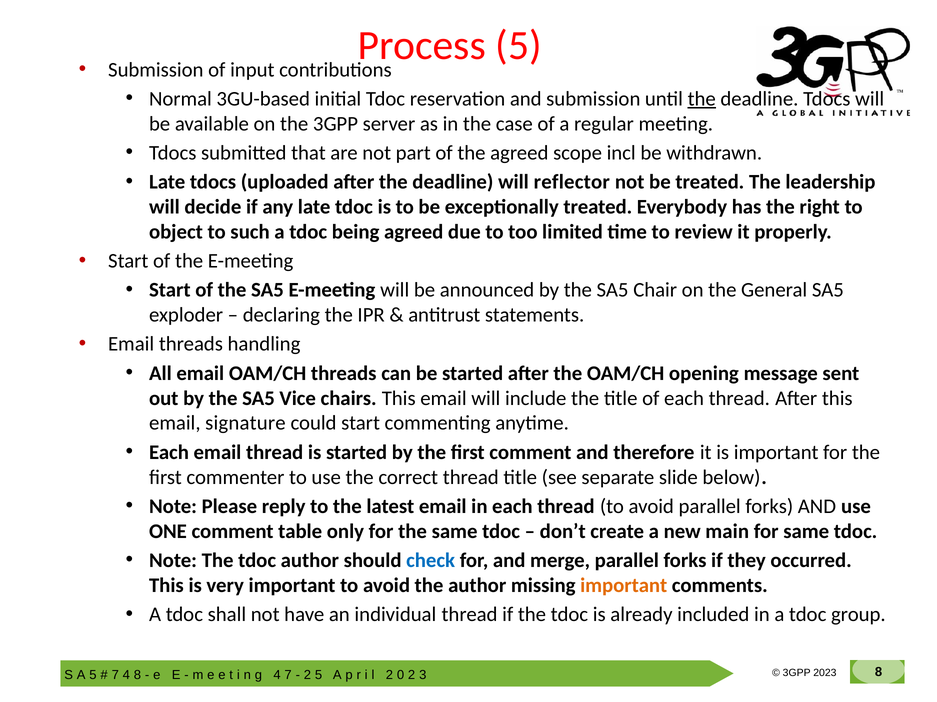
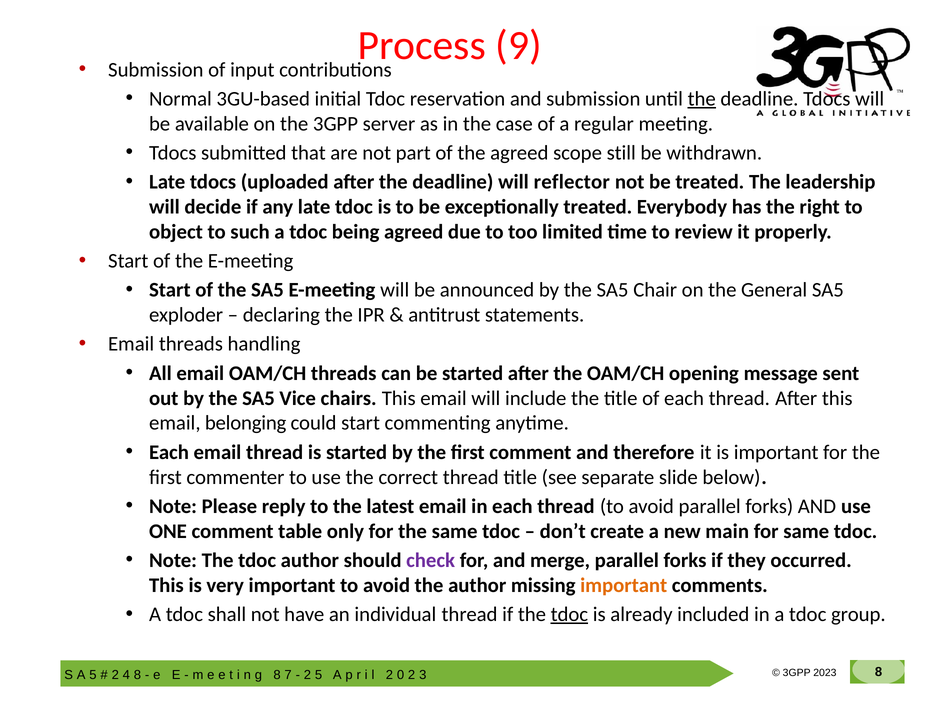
Process 5: 5 -> 9
incl: incl -> still
signature: signature -> belonging
check colour: blue -> purple
tdoc at (569, 615) underline: none -> present
7 at (115, 676): 7 -> 2
4 at (277, 676): 4 -> 8
